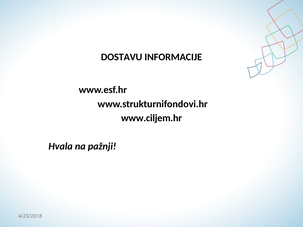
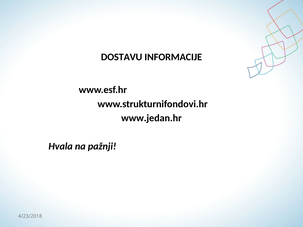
www.ciljem.hr: www.ciljem.hr -> www.jedan.hr
